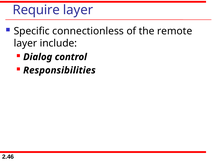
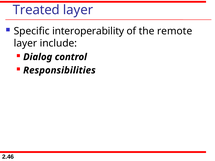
Require: Require -> Treated
connectionless: connectionless -> interoperability
